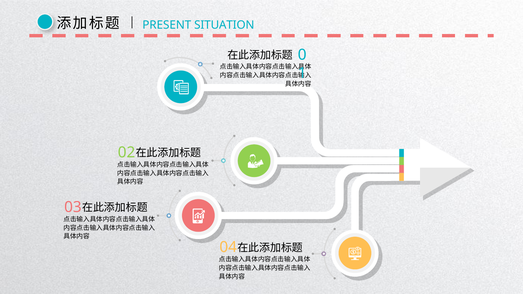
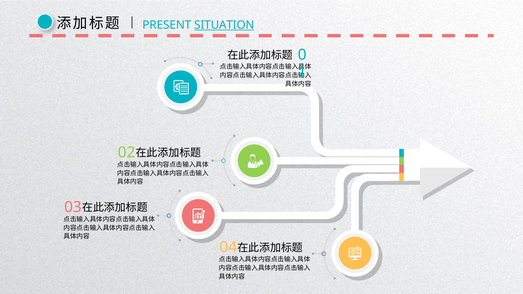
SITUATION underline: none -> present
